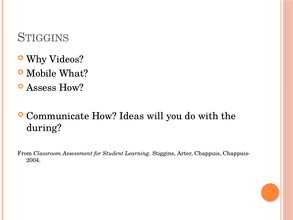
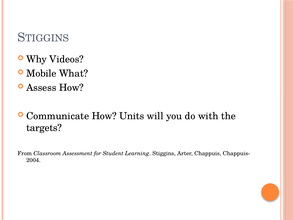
Ideas: Ideas -> Units
during: during -> targets
